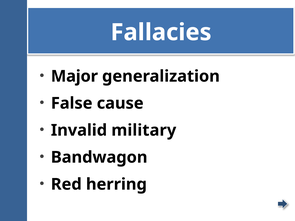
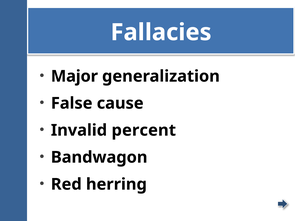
military: military -> percent
